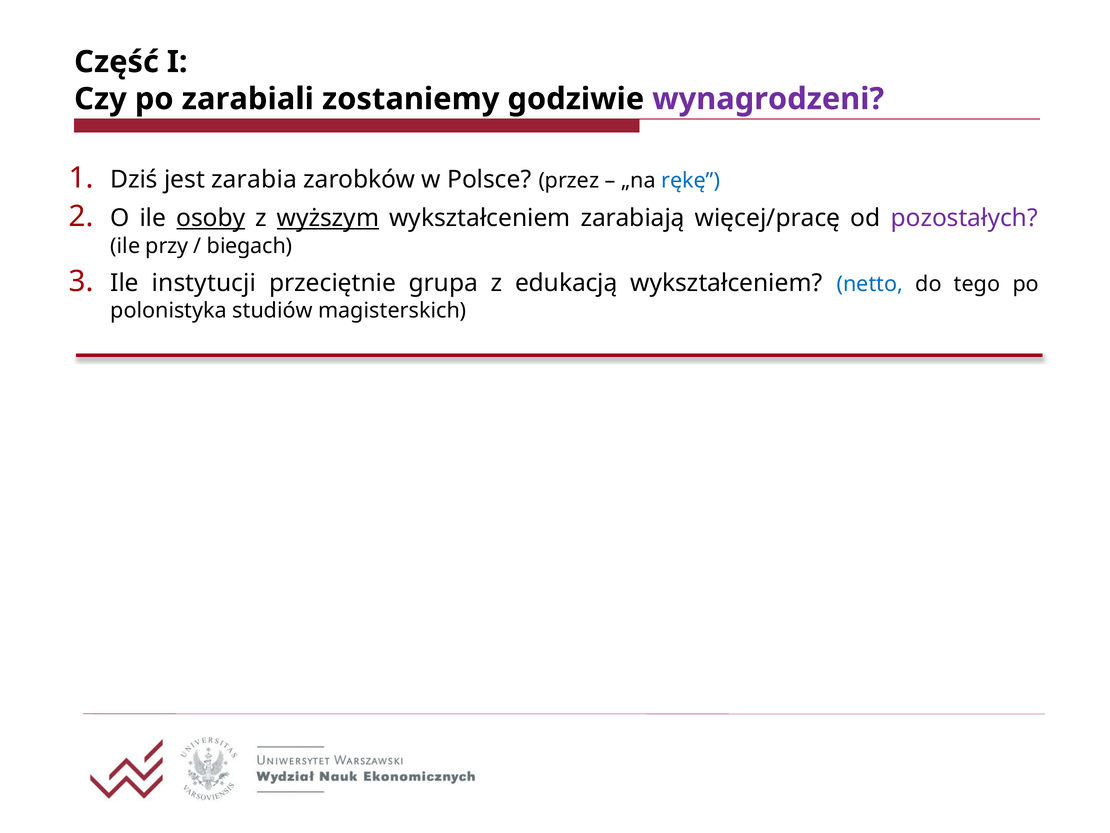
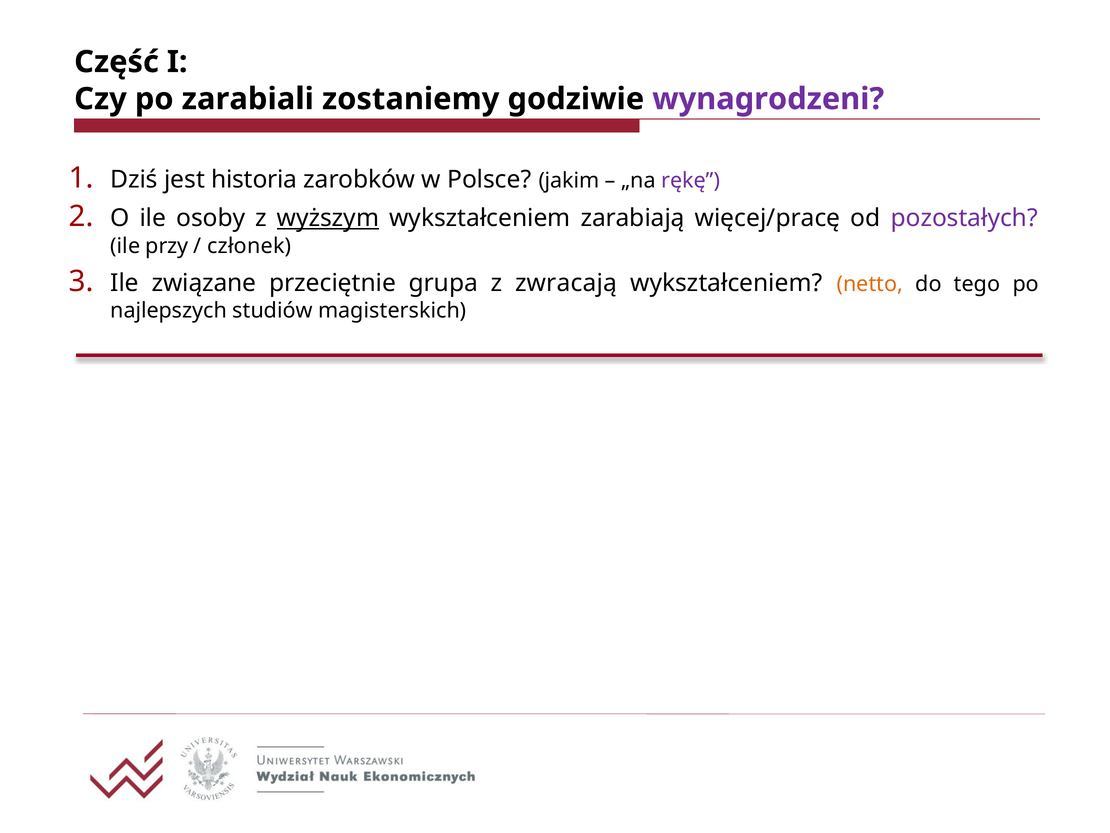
zarabia: zarabia -> historia
przez: przez -> jakim
rękę colour: blue -> purple
osoby underline: present -> none
biegach: biegach -> członek
instytucji: instytucji -> związane
edukacją: edukacją -> zwracają
netto colour: blue -> orange
polonistyka: polonistyka -> najlepszych
